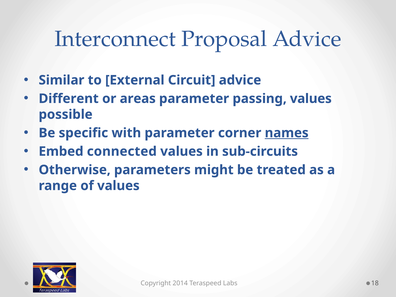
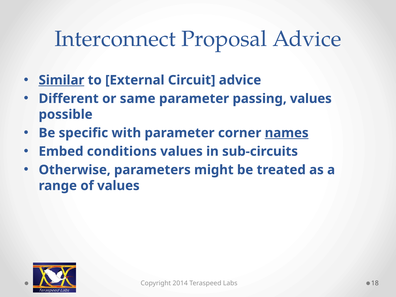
Similar underline: none -> present
areas: areas -> same
connected: connected -> conditions
